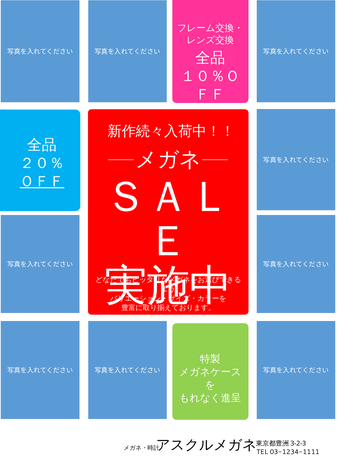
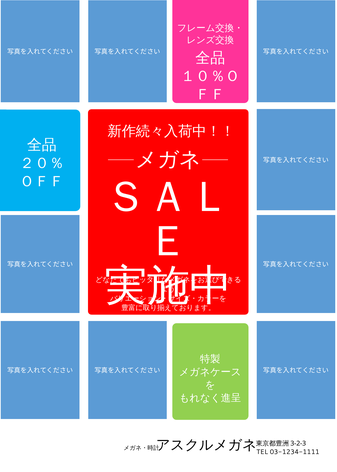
ＯＦＦ underline: present -> none
